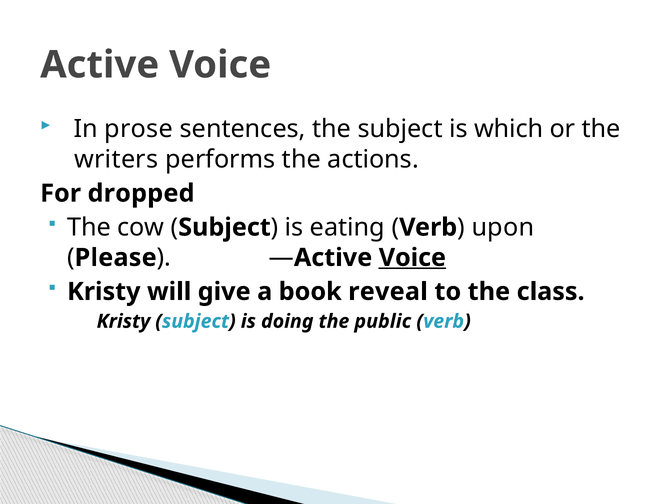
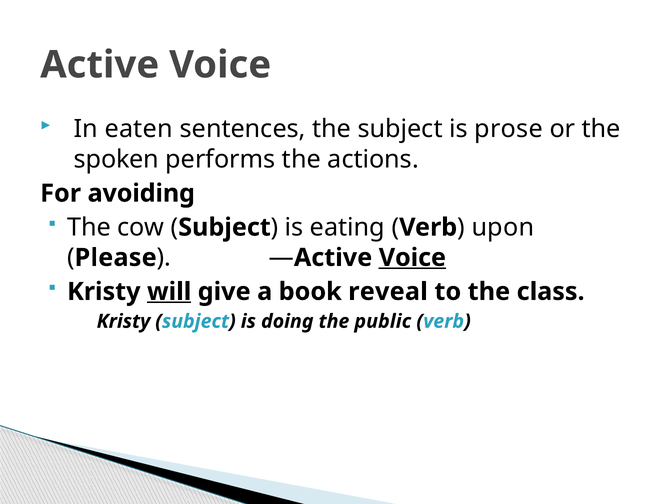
prose: prose -> eaten
which: which -> prose
writers: writers -> spoken
dropped: dropped -> avoiding
will underline: none -> present
